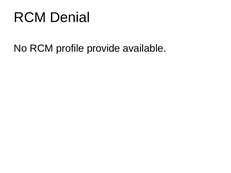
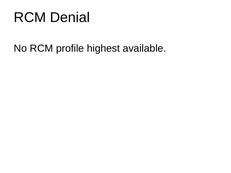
provide: provide -> highest
